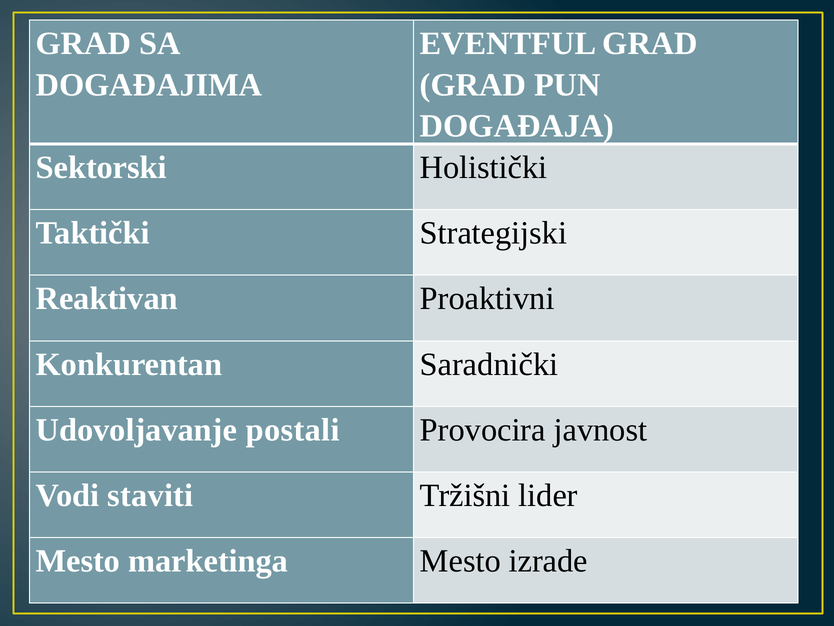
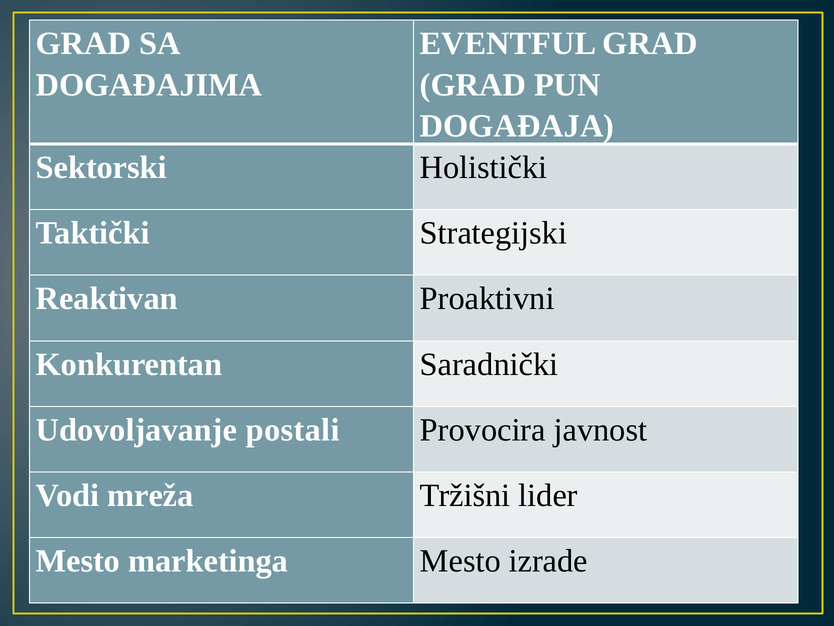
staviti: staviti -> mreža
